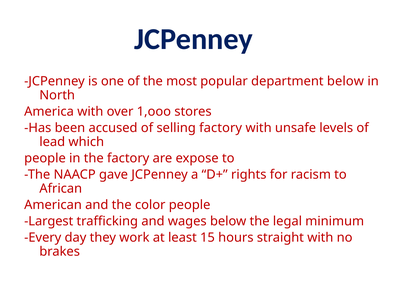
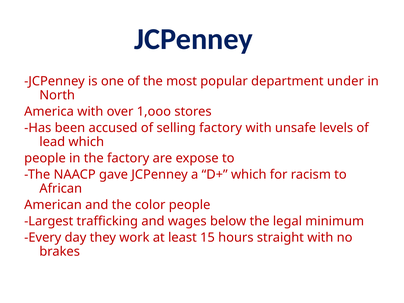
department below: below -> under
D+ rights: rights -> which
